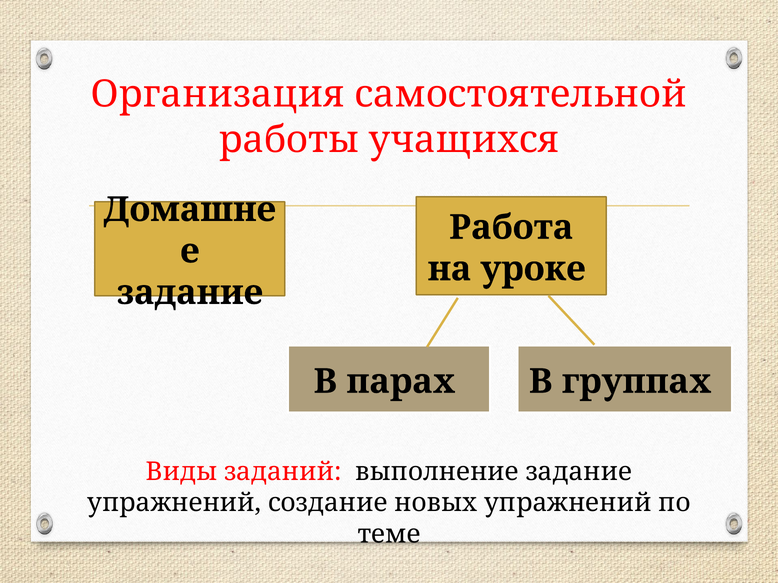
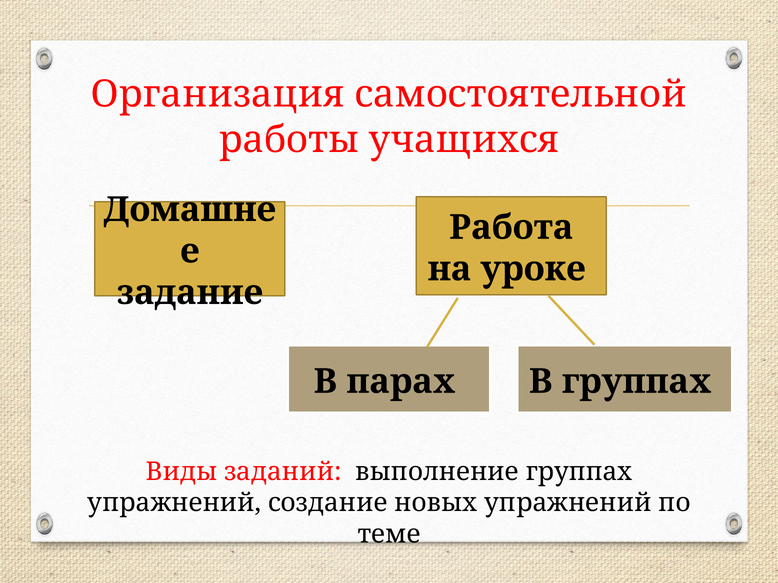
выполнение задание: задание -> группах
